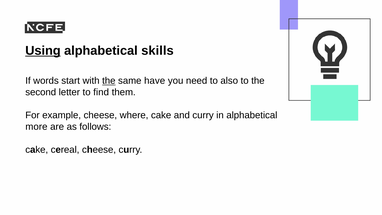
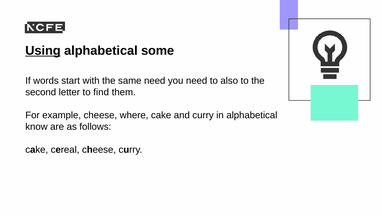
skills: skills -> some
the at (109, 81) underline: present -> none
same have: have -> need
more: more -> know
